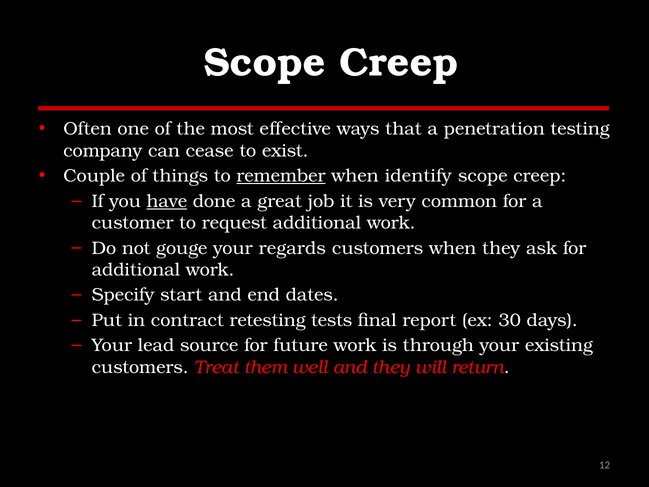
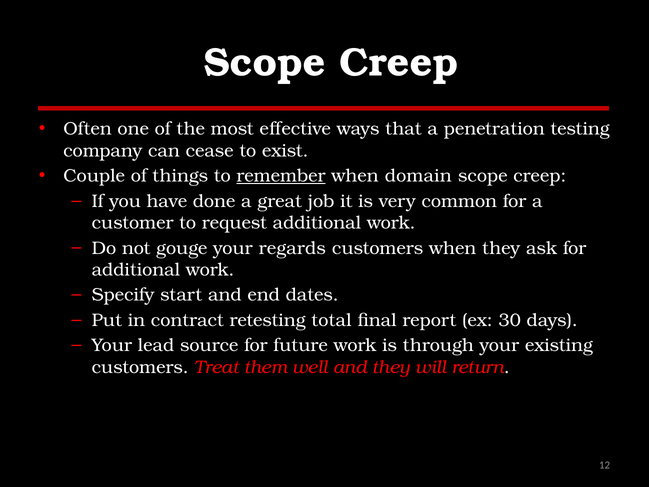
identify: identify -> domain
have underline: present -> none
tests: tests -> total
